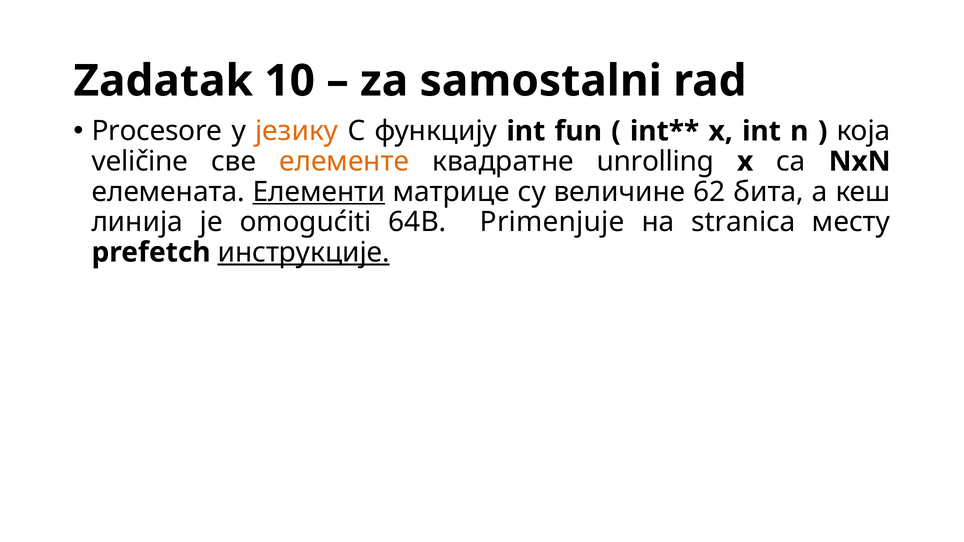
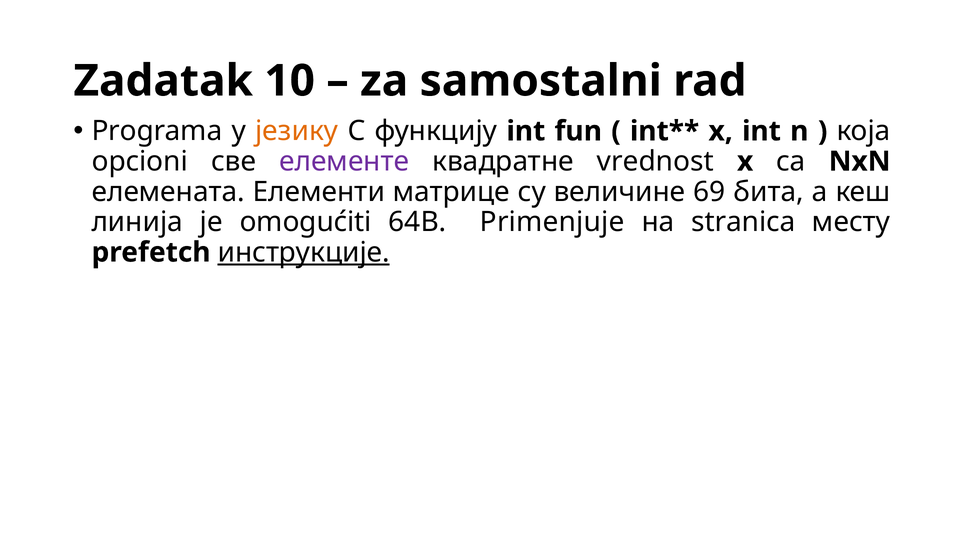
Procesore: Procesore -> Programa
veličine: veličine -> opcioni
елементе colour: orange -> purple
unrolling: unrolling -> vrednost
Елементи underline: present -> none
62: 62 -> 69
